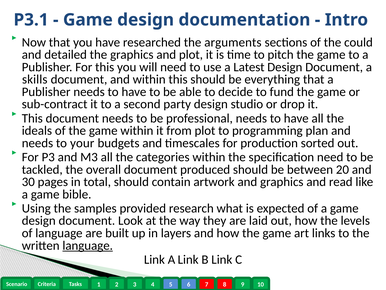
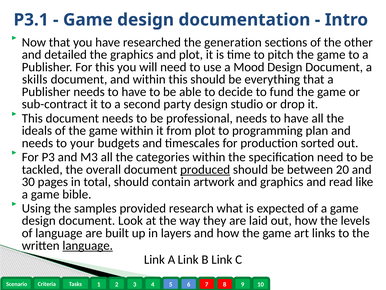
arguments: arguments -> generation
could: could -> other
Latest: Latest -> Mood
produced underline: none -> present
